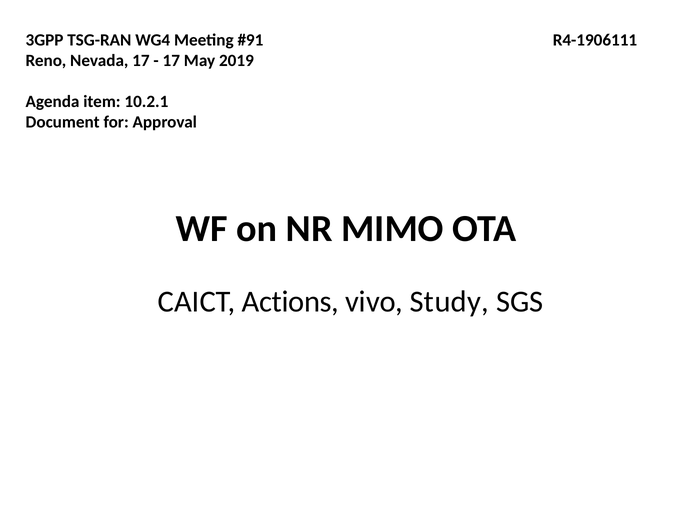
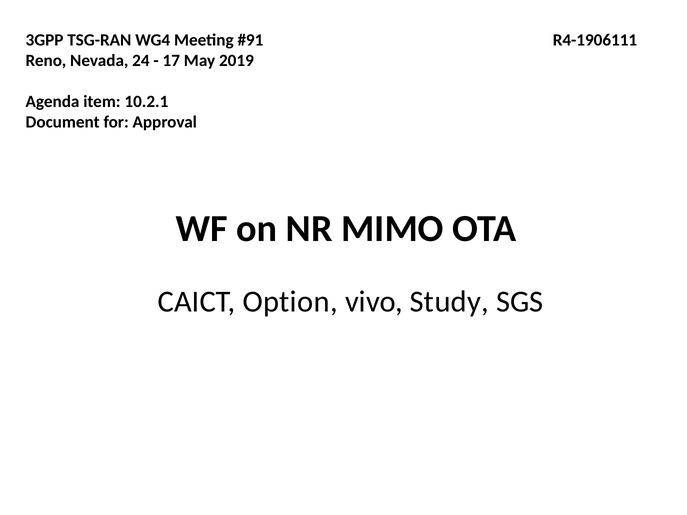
Nevada 17: 17 -> 24
Actions: Actions -> Option
